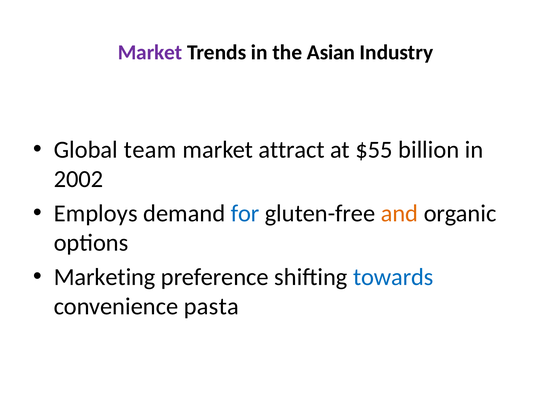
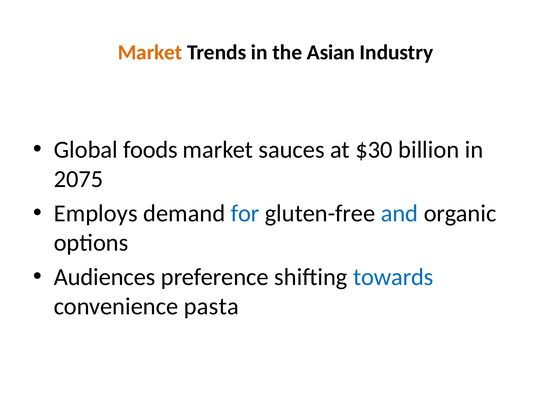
Market at (150, 52) colour: purple -> orange
team: team -> foods
attract: attract -> sauces
$55: $55 -> $30
2002: 2002 -> 2075
and colour: orange -> blue
Marketing: Marketing -> Audiences
